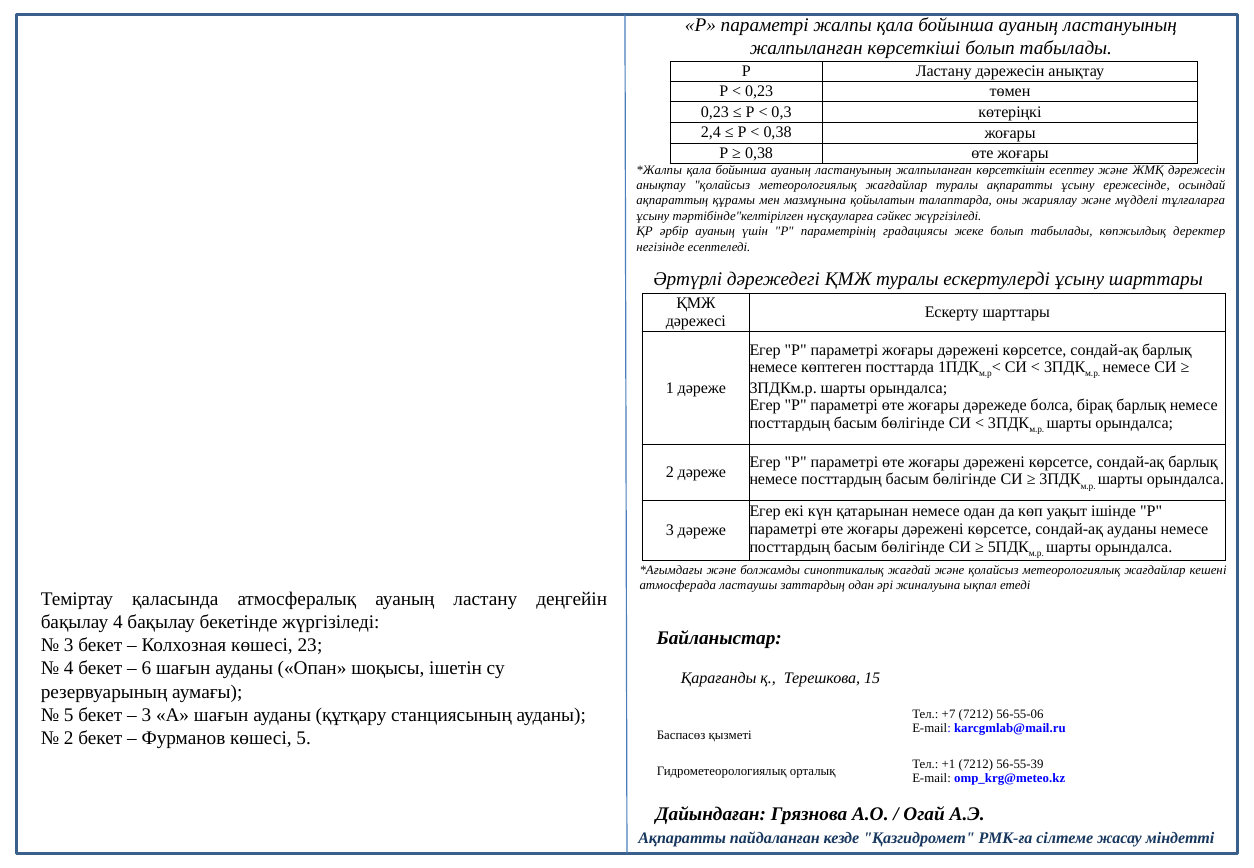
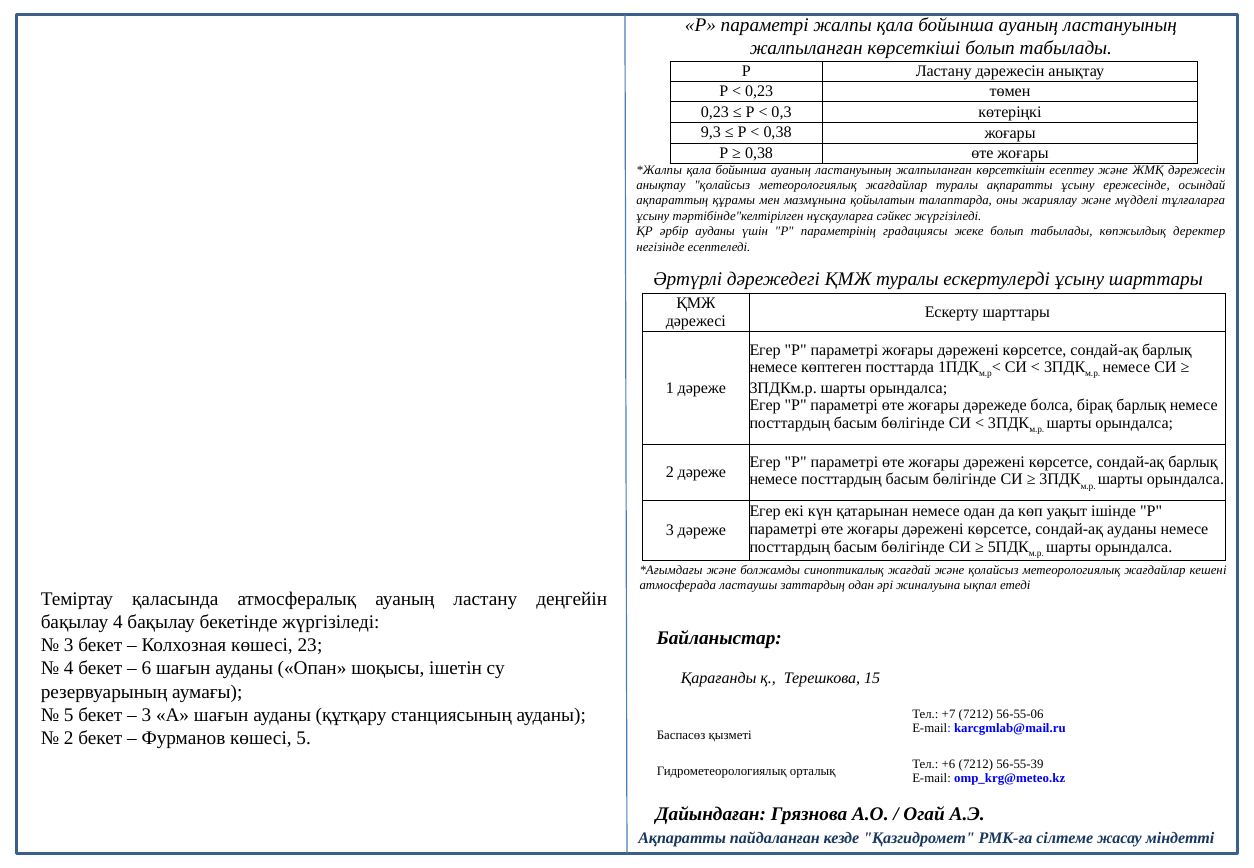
2,4: 2,4 -> 9,3
әрбір ауаның: ауаның -> ауданы
+1: +1 -> +6
